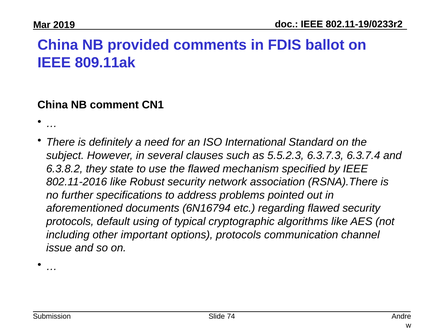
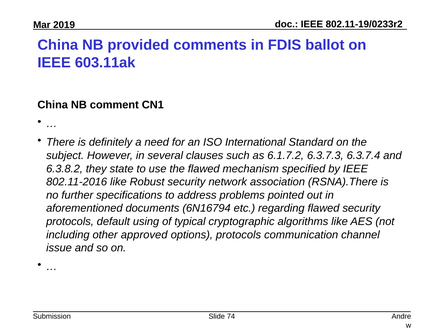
809.11ak: 809.11ak -> 603.11ak
5.5.2.3: 5.5.2.3 -> 6.1.7.2
important: important -> approved
